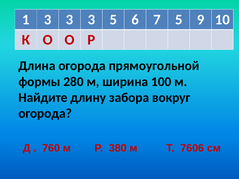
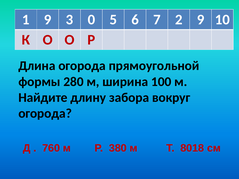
1 3: 3 -> 9
3 at (91, 20): 3 -> 0
7 5: 5 -> 2
7606: 7606 -> 8018
